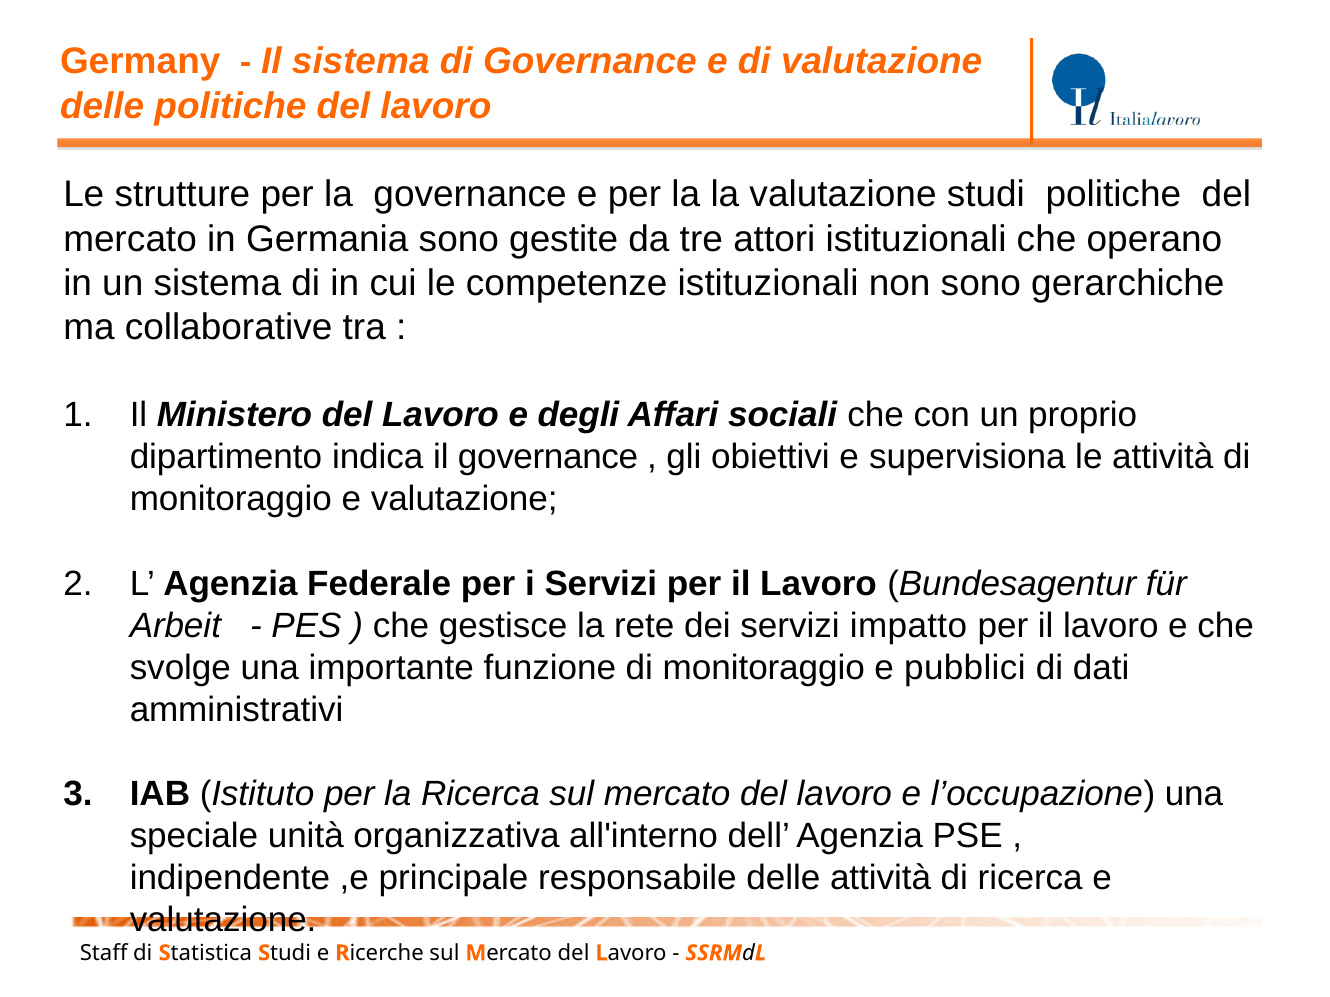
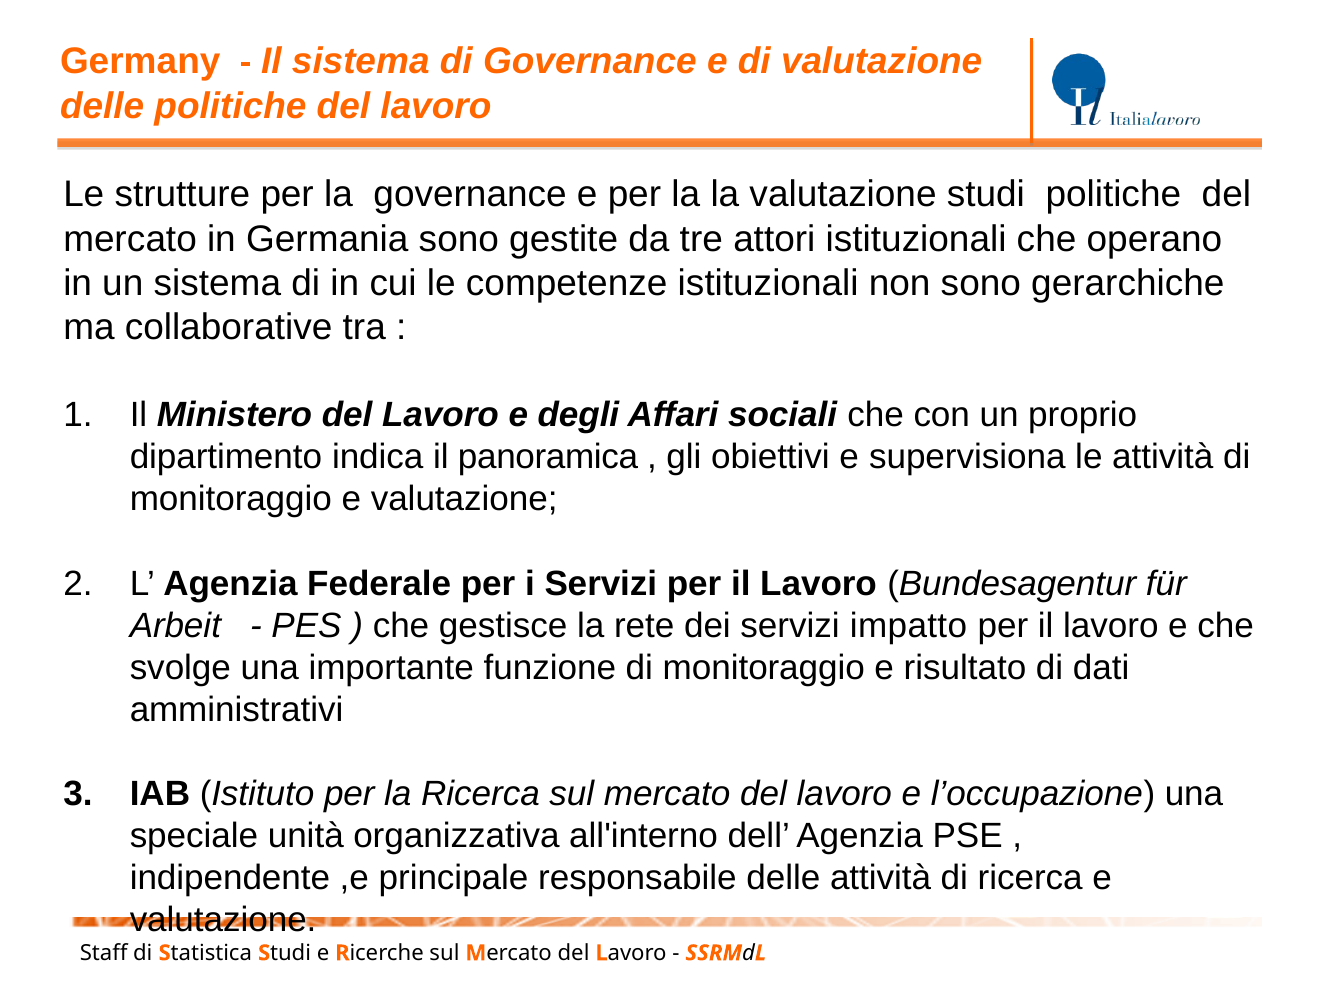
il governance: governance -> panoramica
pubblici: pubblici -> risultato
